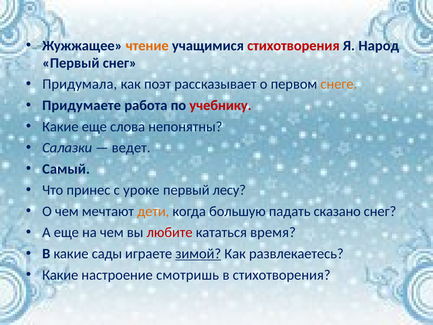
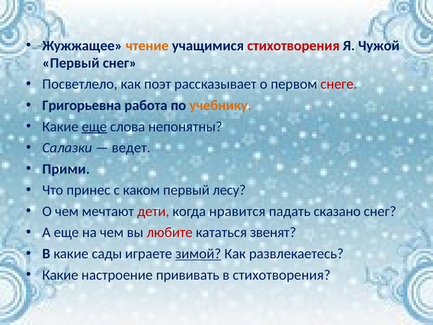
Народ: Народ -> Чужой
Придумала: Придумала -> Посветлело
снеге colour: orange -> red
Придумаете: Придумаете -> Григорьевна
учебнику colour: red -> orange
еще at (94, 126) underline: none -> present
Самый: Самый -> Прими
уроке: уроке -> каком
дети colour: orange -> red
большую: большую -> нравится
время: время -> звенят
смотришь: смотришь -> прививать
